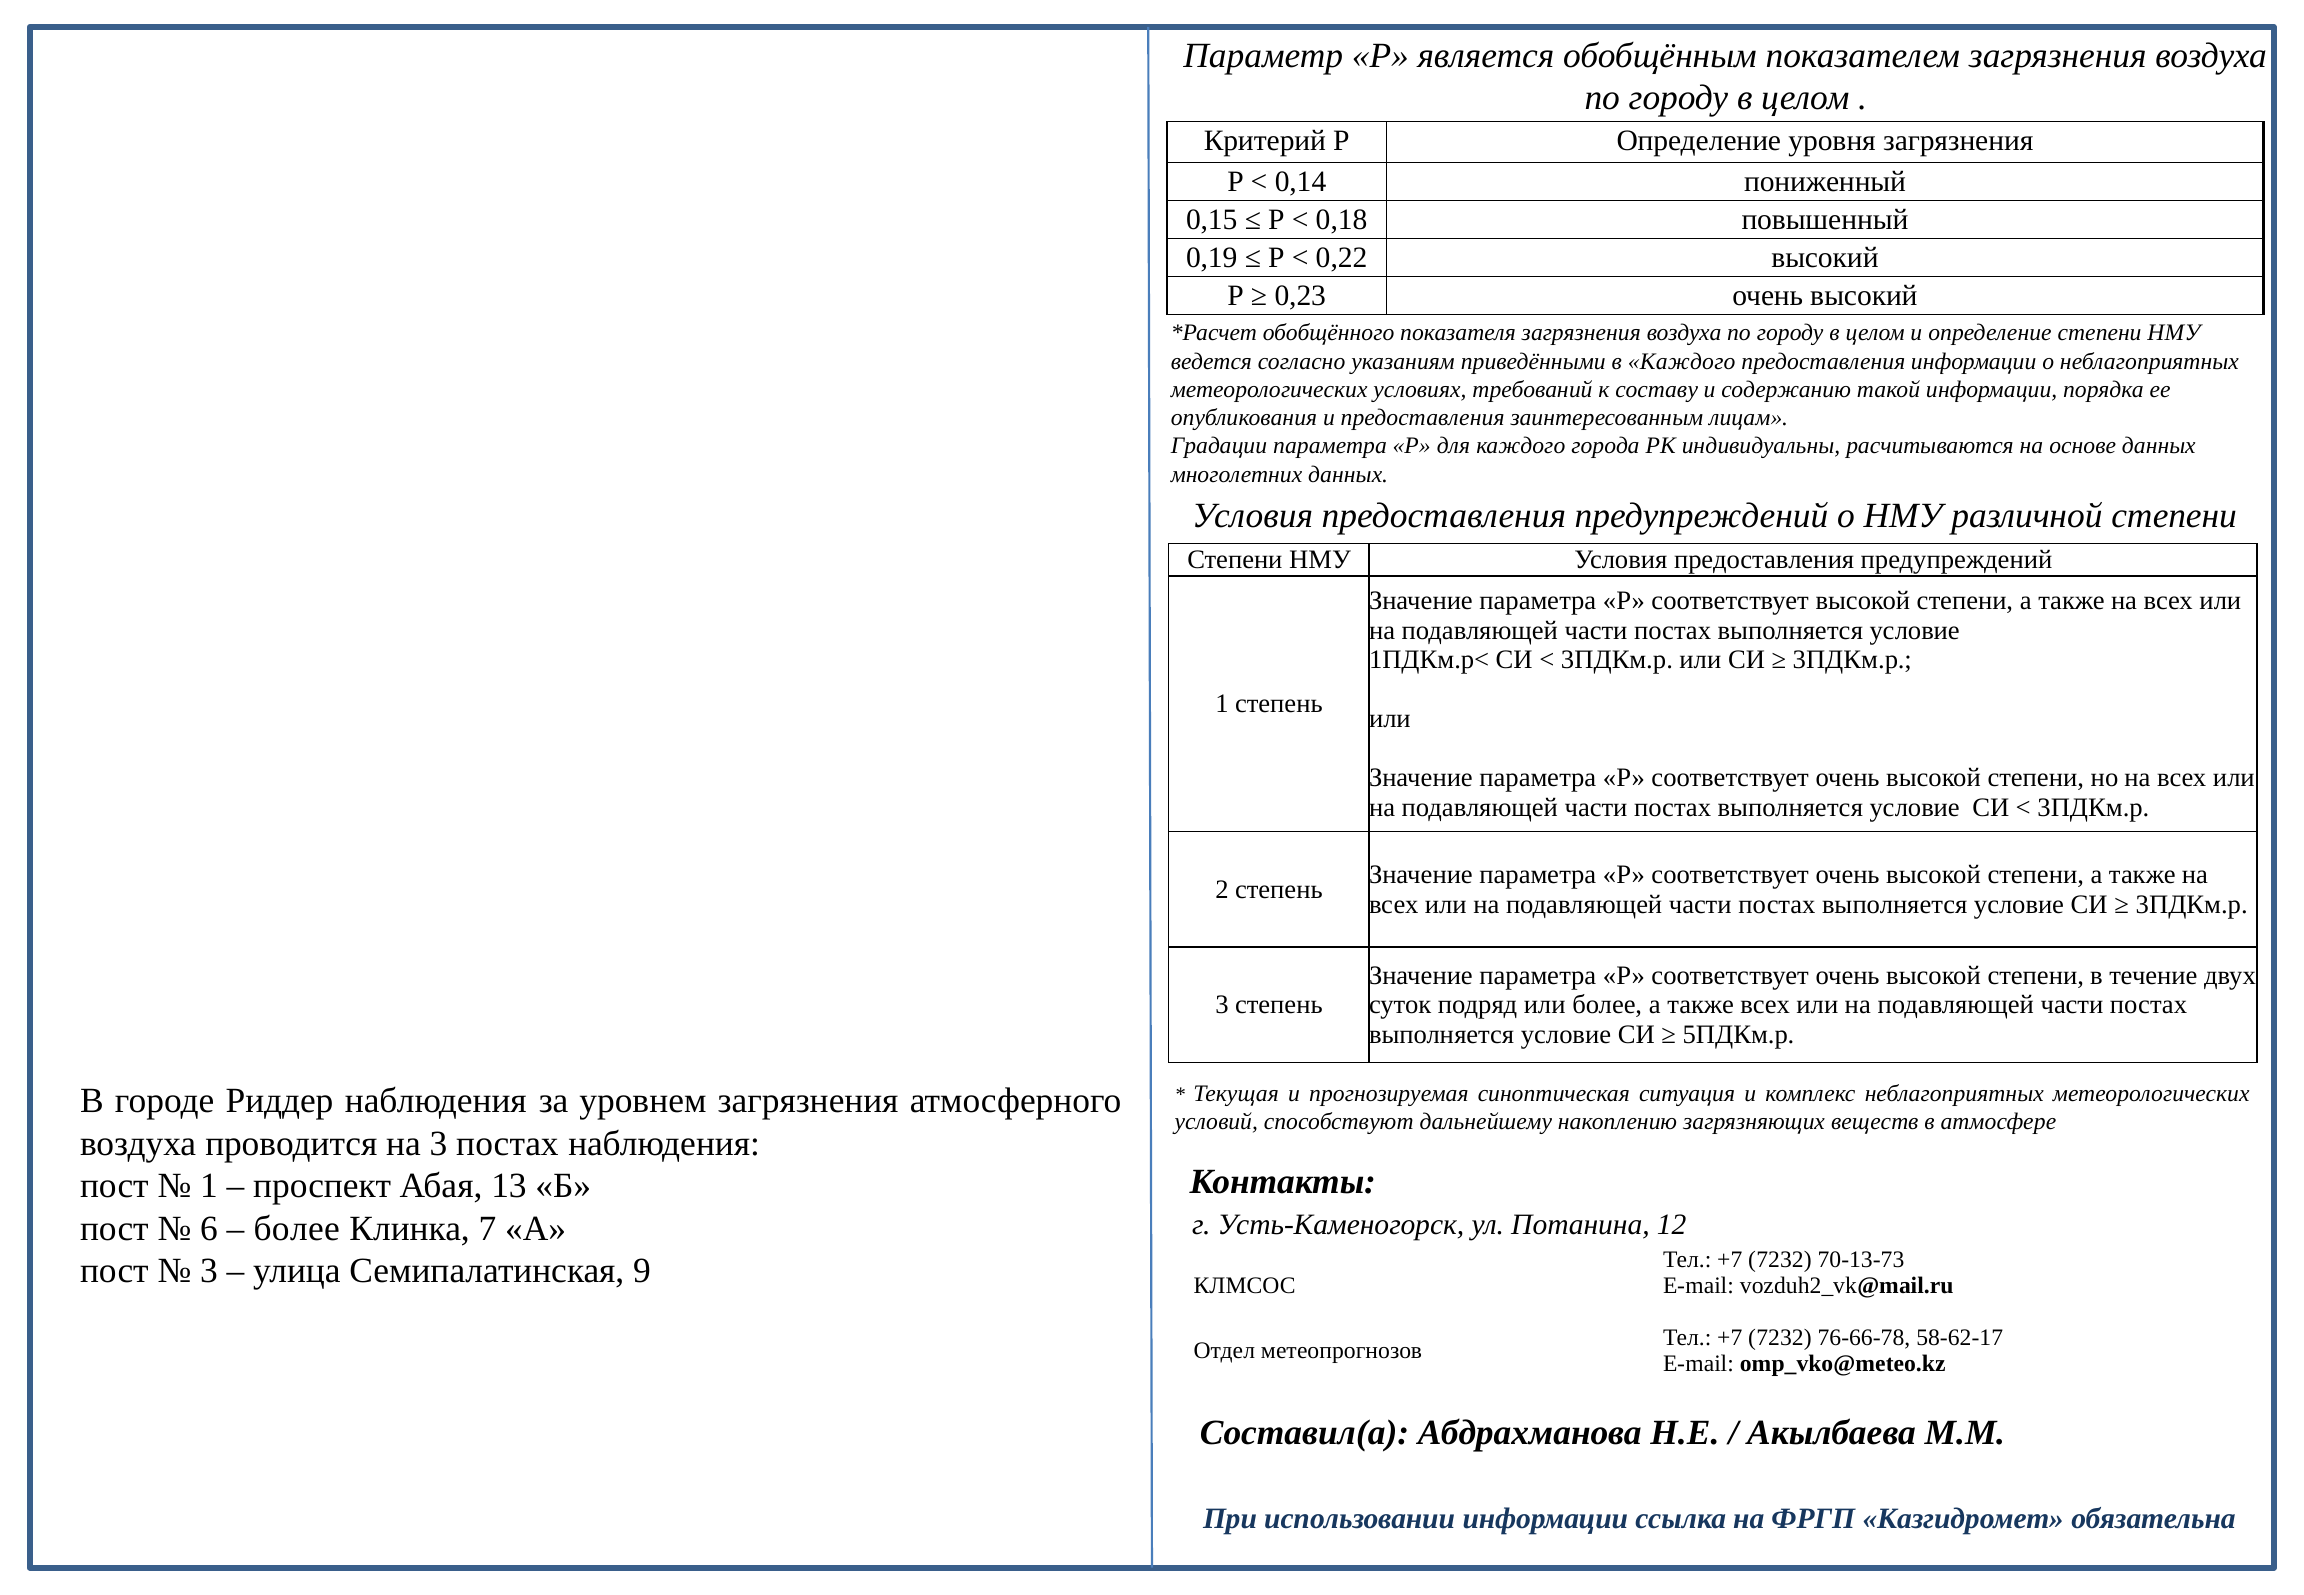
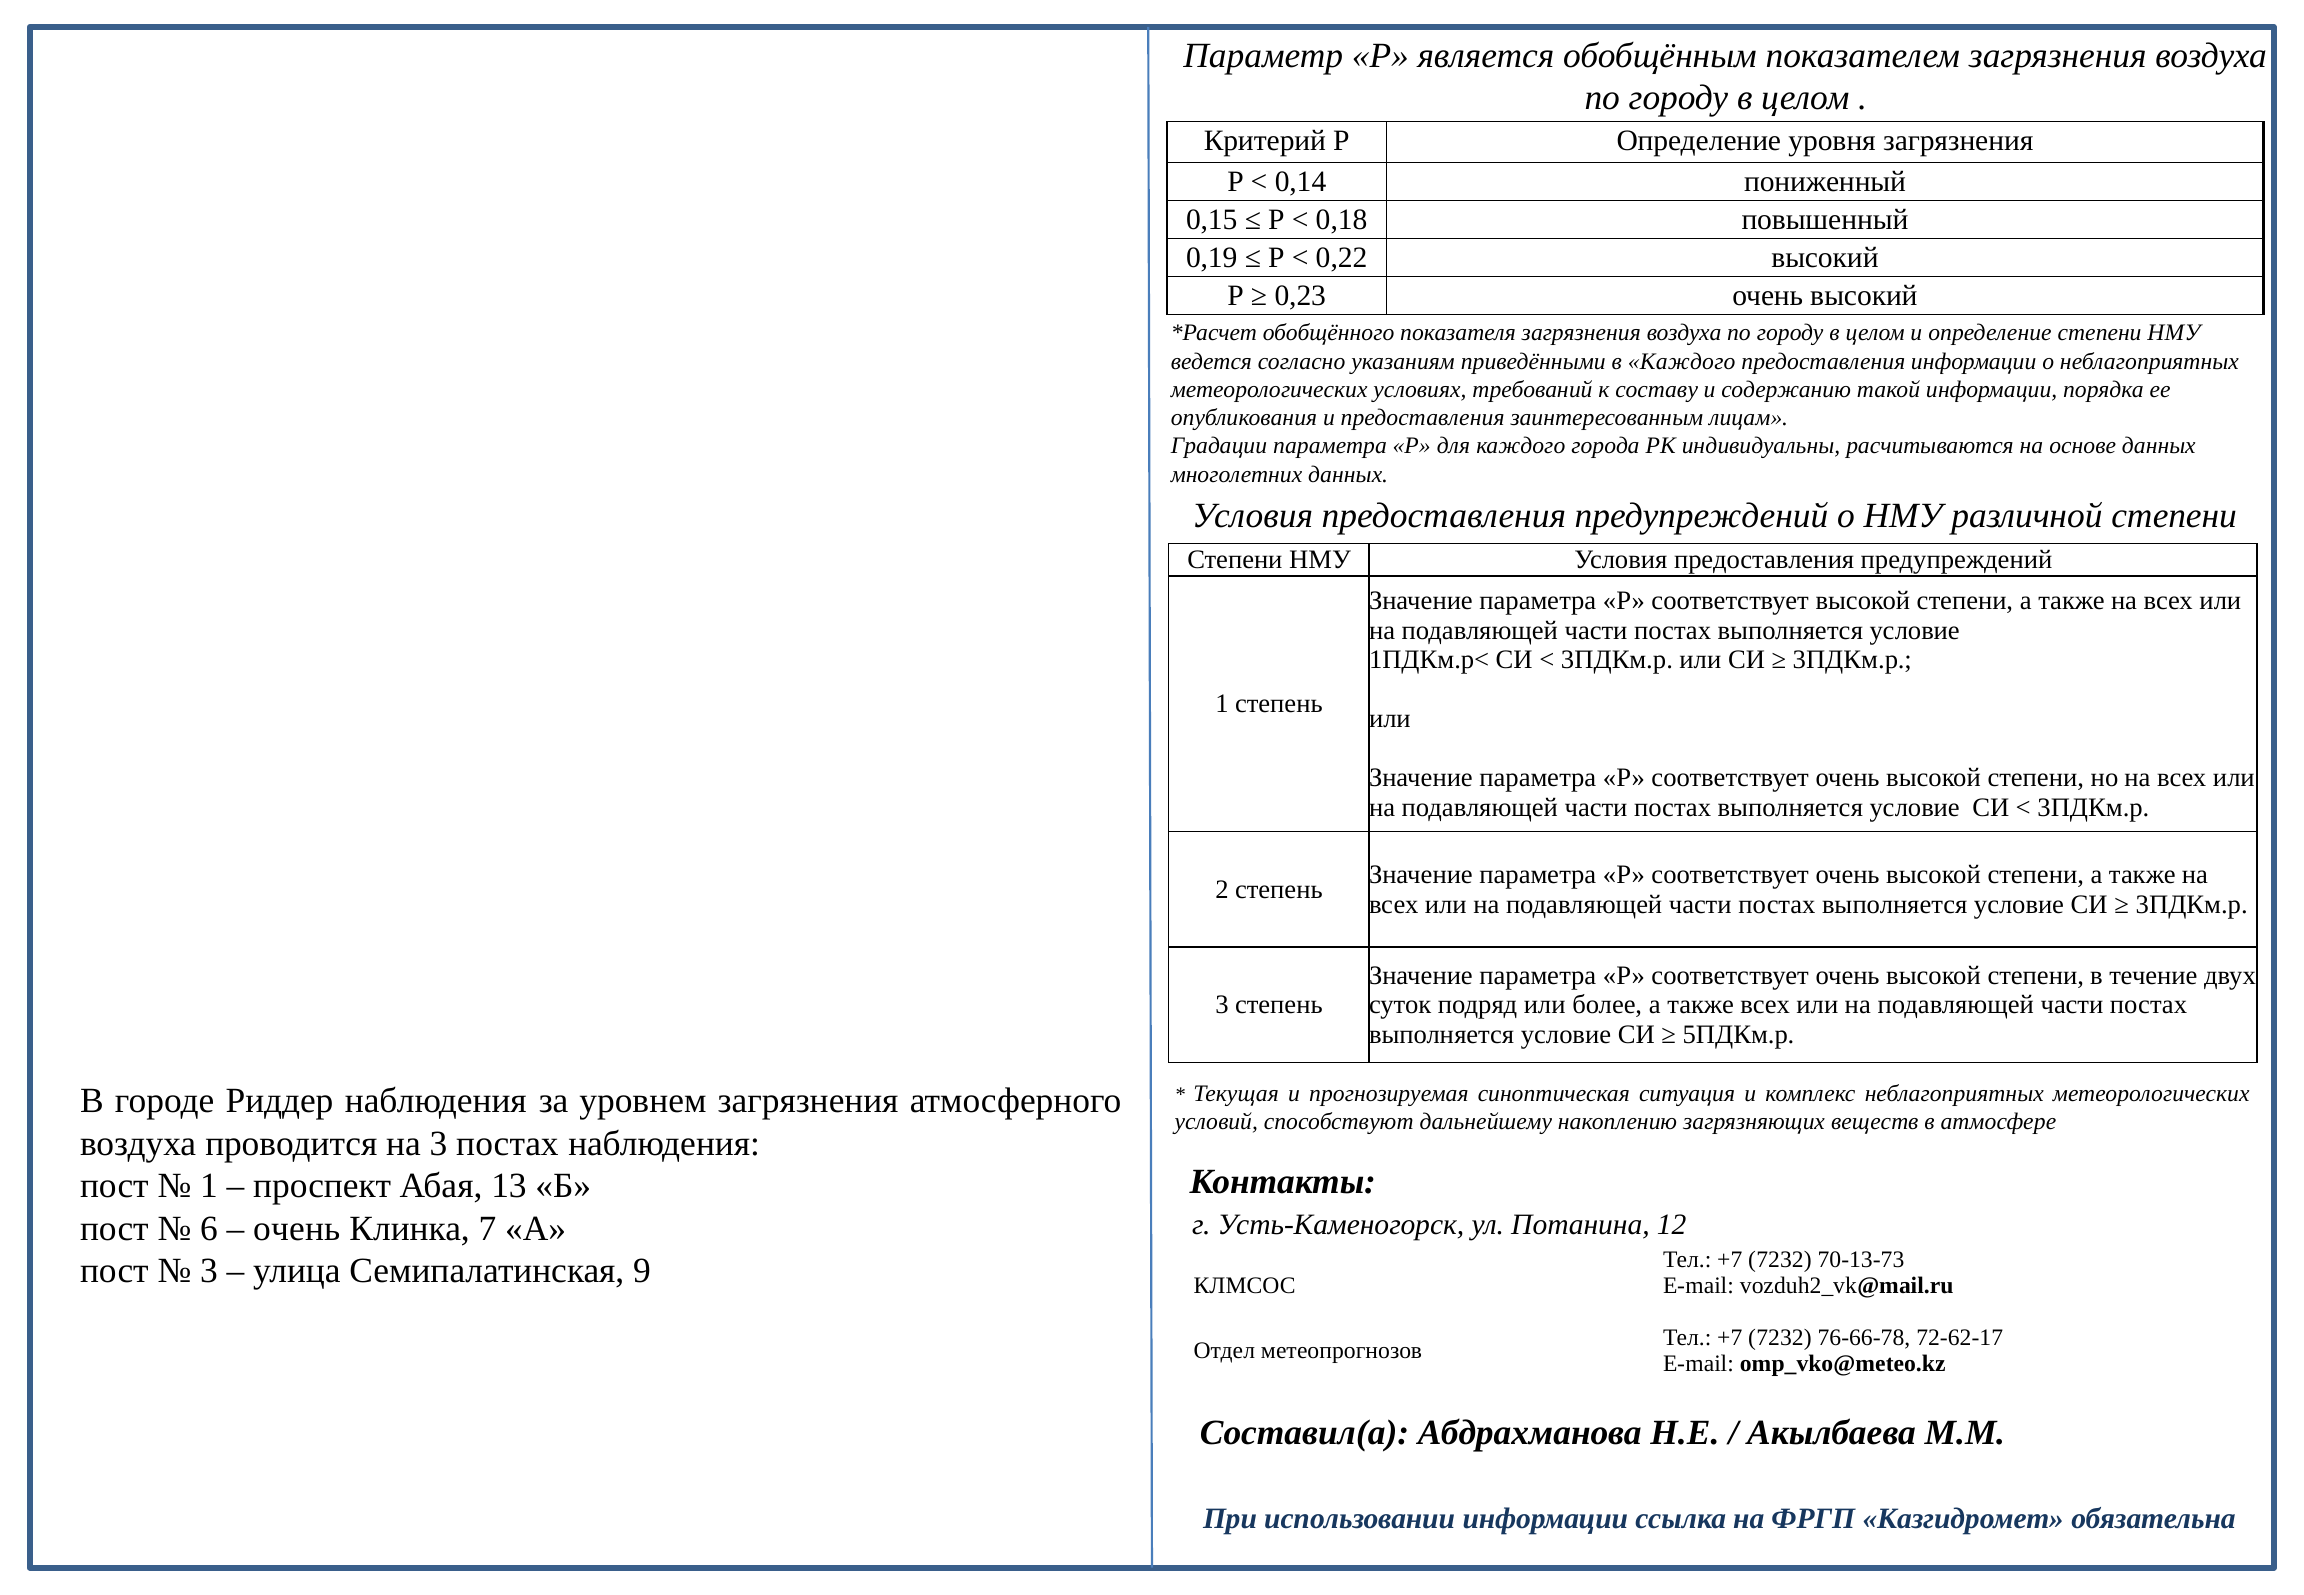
более at (297, 1229): более -> очень
58-62-17: 58-62-17 -> 72-62-17
